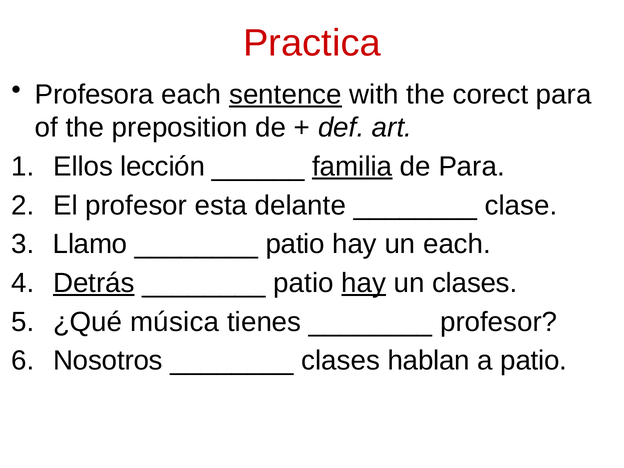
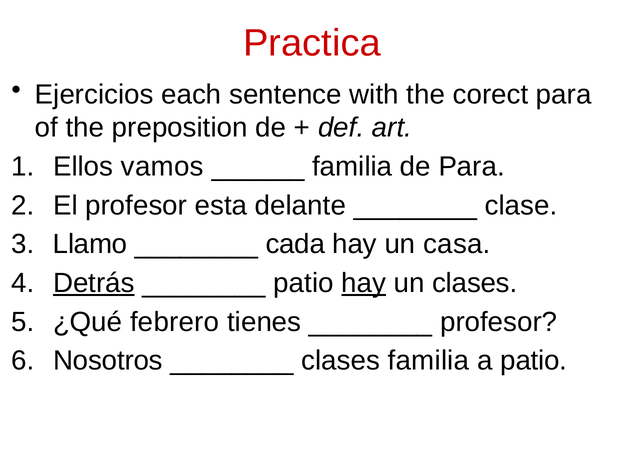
Profesora: Profesora -> Ejercicios
sentence underline: present -> none
lección: lección -> vamos
familia at (352, 167) underline: present -> none
patio at (295, 244): patio -> cada
un each: each -> casa
música: música -> febrero
clases hablan: hablan -> familia
